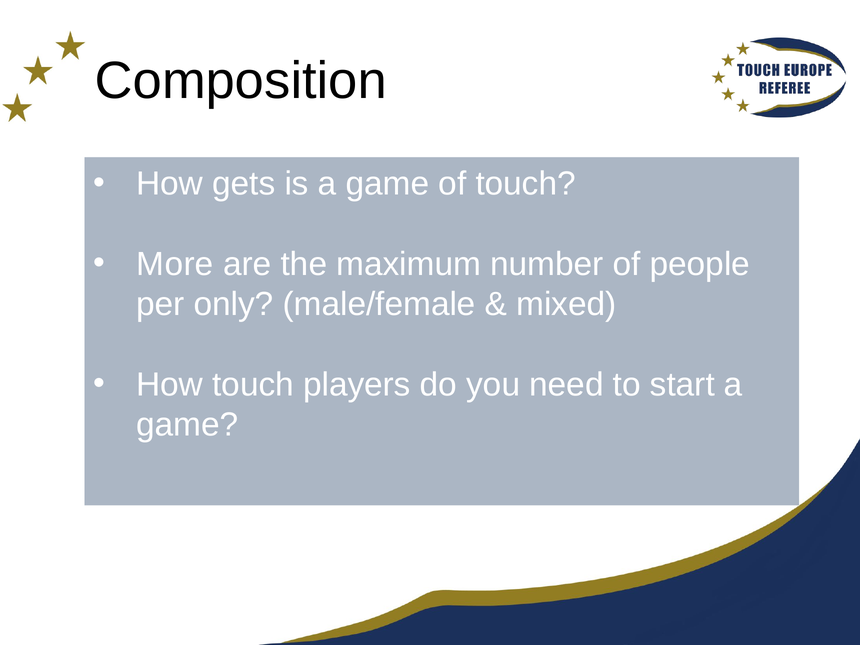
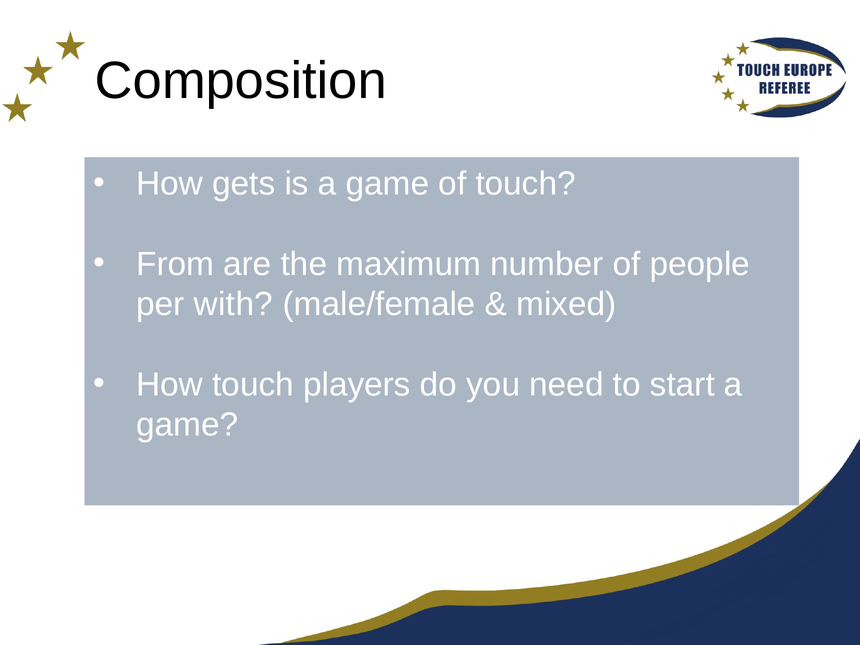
More: More -> From
only: only -> with
